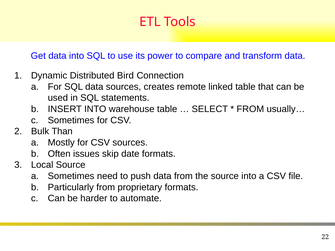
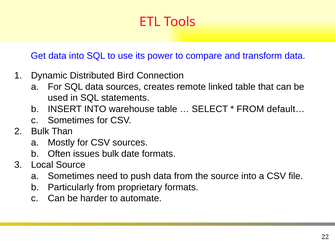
usually…: usually… -> default…
issues skip: skip -> bulk
